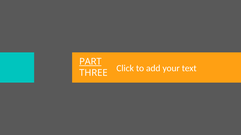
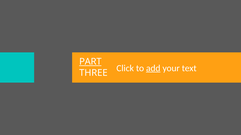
add underline: none -> present
